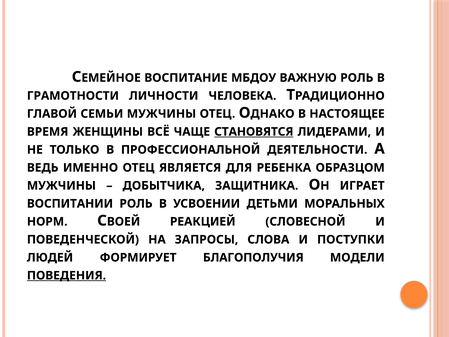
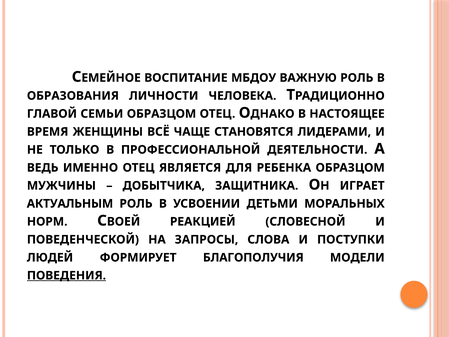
ГРАМОТНОСТИ: ГРАМОТНОСТИ -> ОБРАЗОВАНИЯ
СЕМЬИ МУЖЧИНЫ: МУЖЧИНЫ -> ОБРАЗЦОМ
СТАНОВЯТСЯ underline: present -> none
ВОСПИТАНИИ: ВОСПИТАНИИ -> АКТУАЛЬНЫМ
